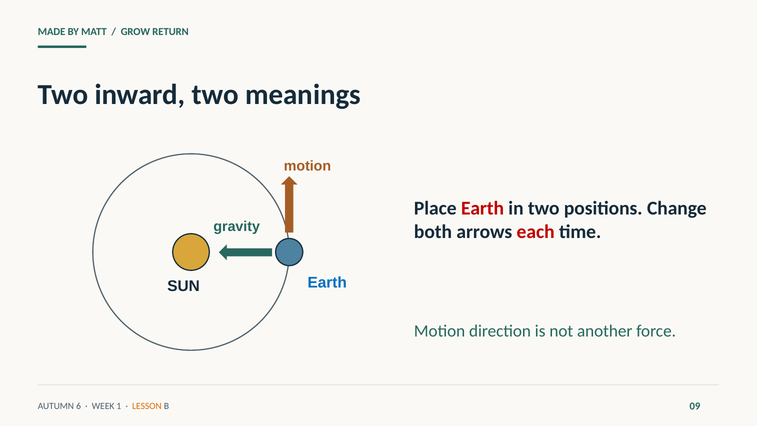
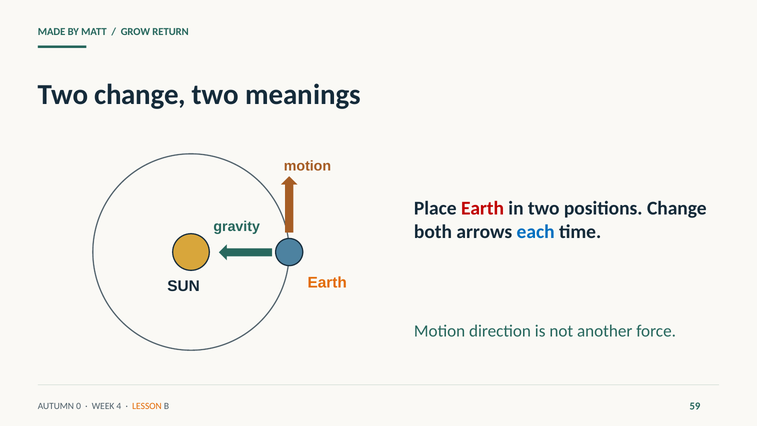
Two inward: inward -> change
each colour: red -> blue
Earth at (327, 283) colour: blue -> orange
6: 6 -> 0
1: 1 -> 4
09: 09 -> 59
